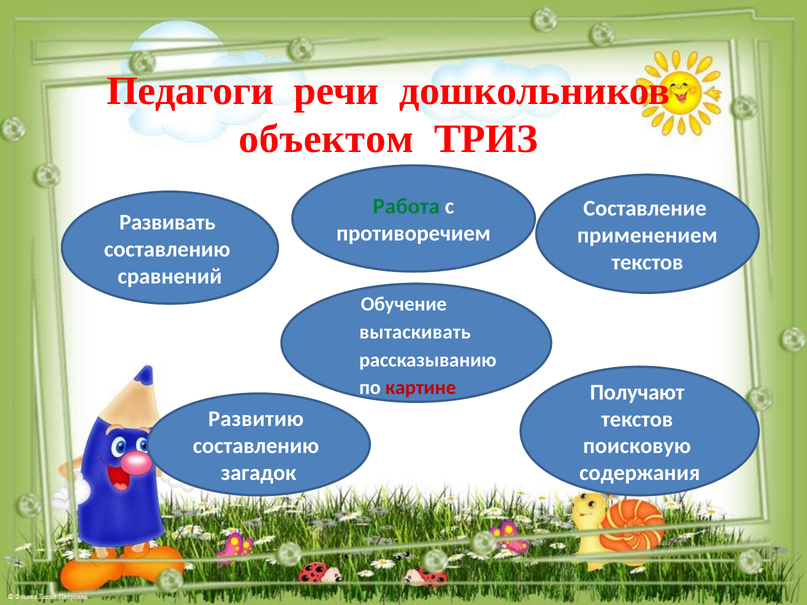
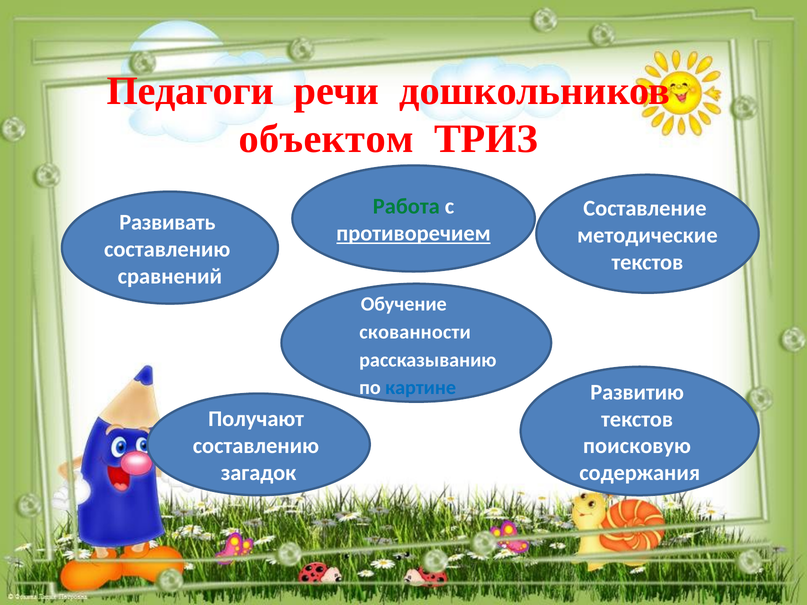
противоречием underline: none -> present
применением: применением -> методические
вытаскивать: вытаскивать -> скованности
картине colour: red -> blue
Получают: Получают -> Развитию
Развитию: Развитию -> Получают
